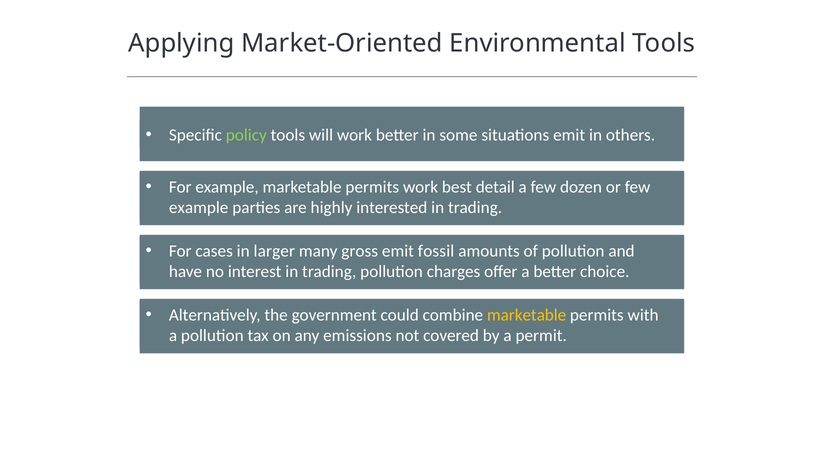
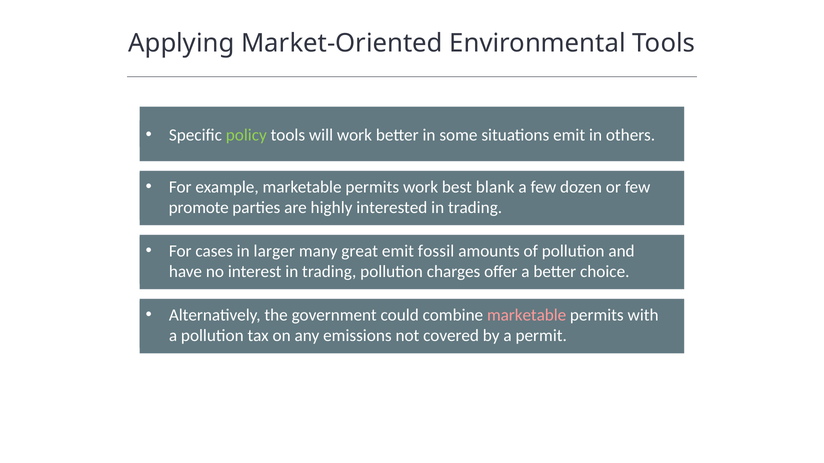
detail: detail -> blank
example at (199, 208): example -> promote
gross: gross -> great
marketable at (527, 315) colour: yellow -> pink
